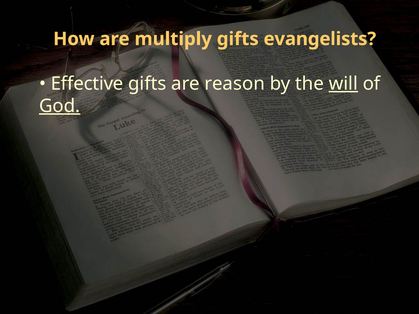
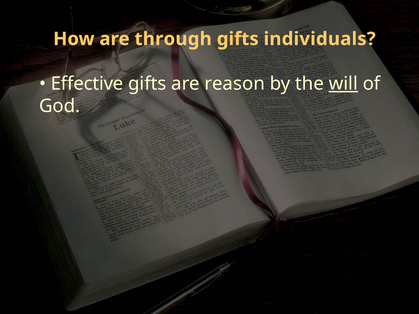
multiply: multiply -> through
evangelists: evangelists -> individuals
God underline: present -> none
